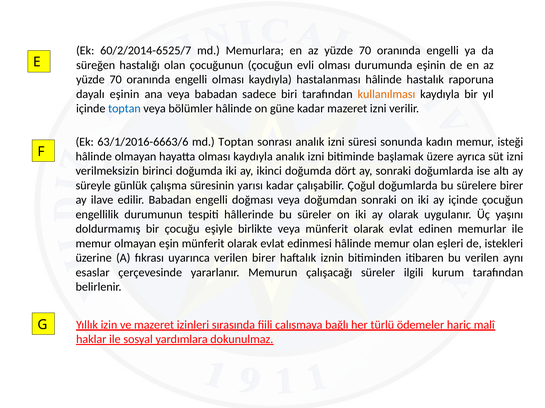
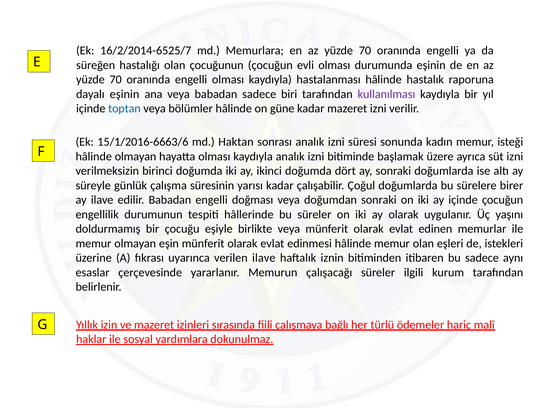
60/2/2014-6525/7: 60/2/2014-6525/7 -> 16/2/2014-6525/7
kullanılması colour: orange -> purple
63/1/2016-6663/6: 63/1/2016-6663/6 -> 15/1/2016-6663/6
md Toptan: Toptan -> Haktan
verilen birer: birer -> ilave
bu verilen: verilen -> sadece
